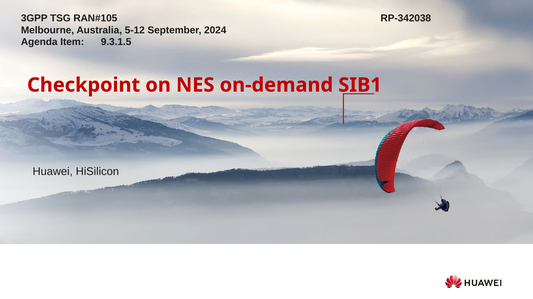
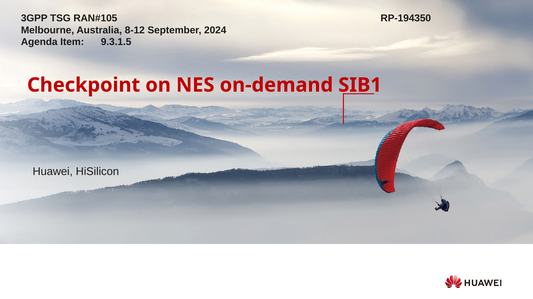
RP-342038: RP-342038 -> RP-194350
5-12: 5-12 -> 8-12
